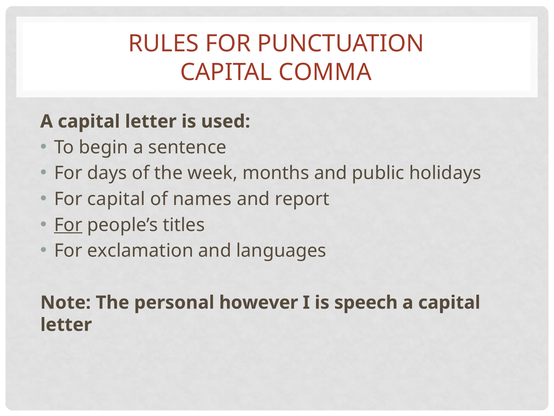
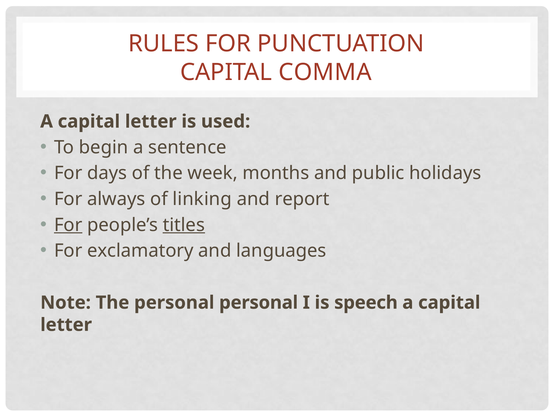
For capital: capital -> always
names: names -> linking
titles underline: none -> present
exclamation: exclamation -> exclamatory
personal however: however -> personal
